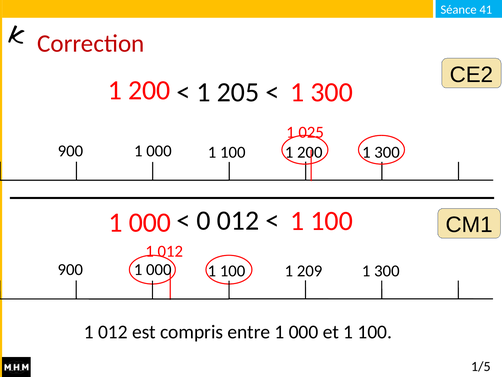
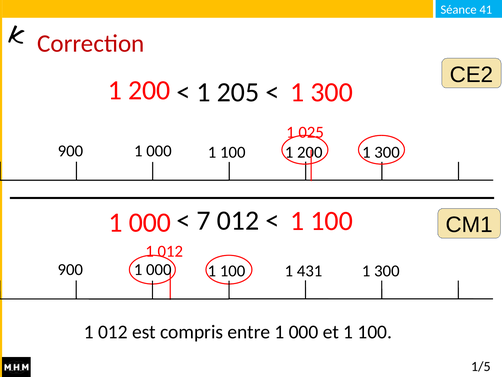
0: 0 -> 7
209: 209 -> 431
